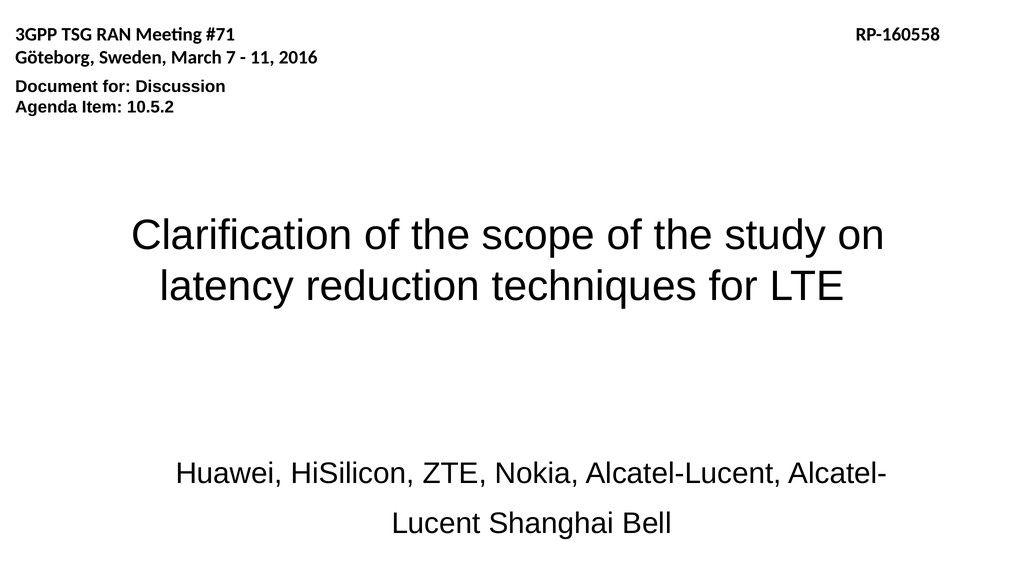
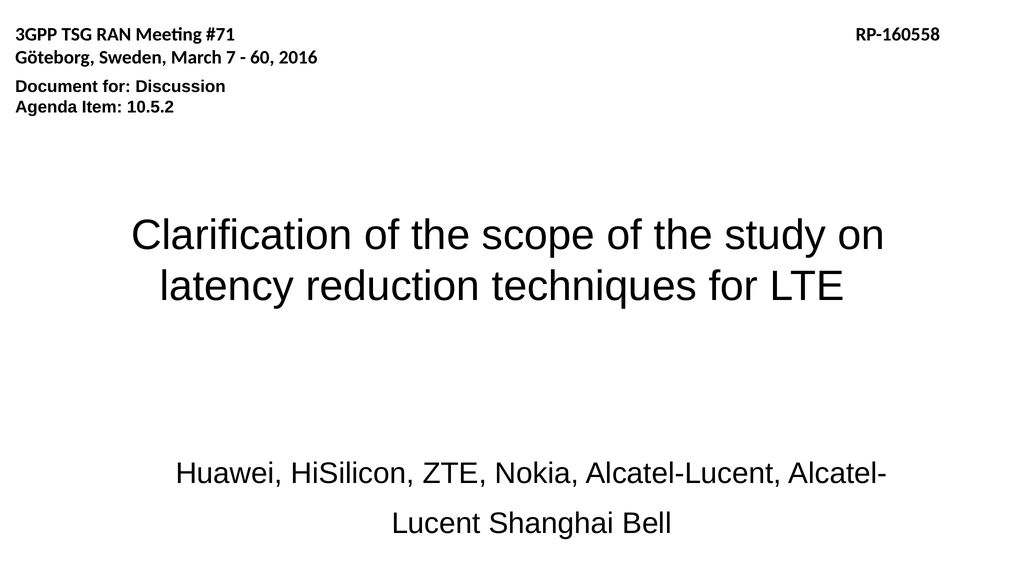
11: 11 -> 60
